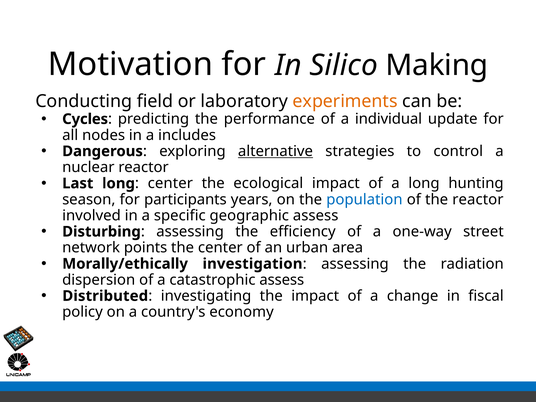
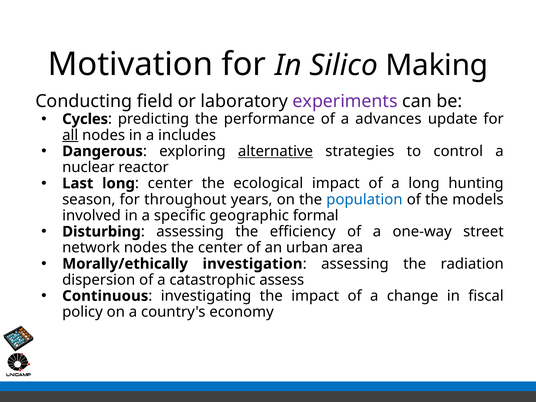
experiments colour: orange -> purple
individual: individual -> advances
all underline: none -> present
participants: participants -> throughout
the reactor: reactor -> models
geographic assess: assess -> formal
network points: points -> nodes
Distributed: Distributed -> Continuous
